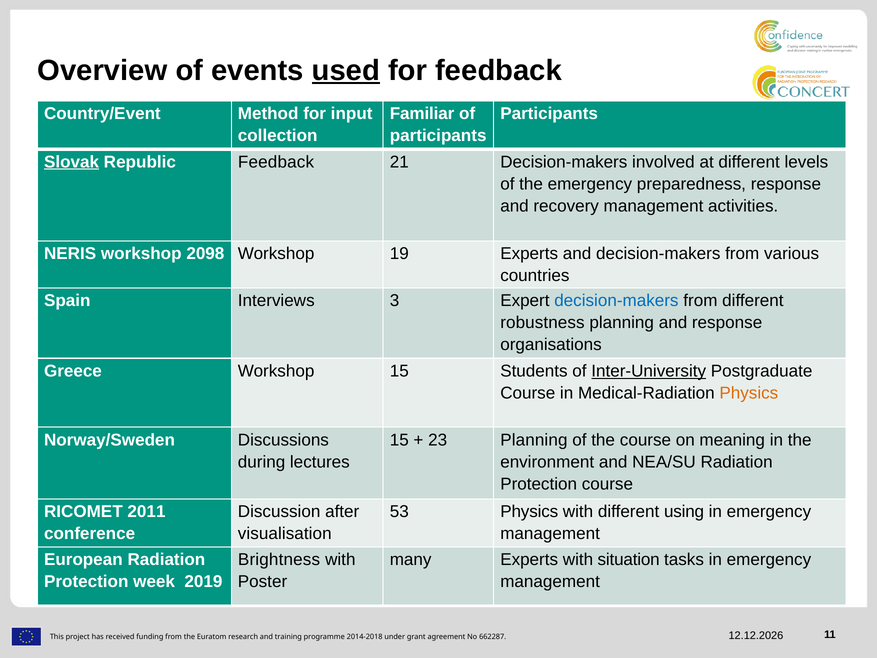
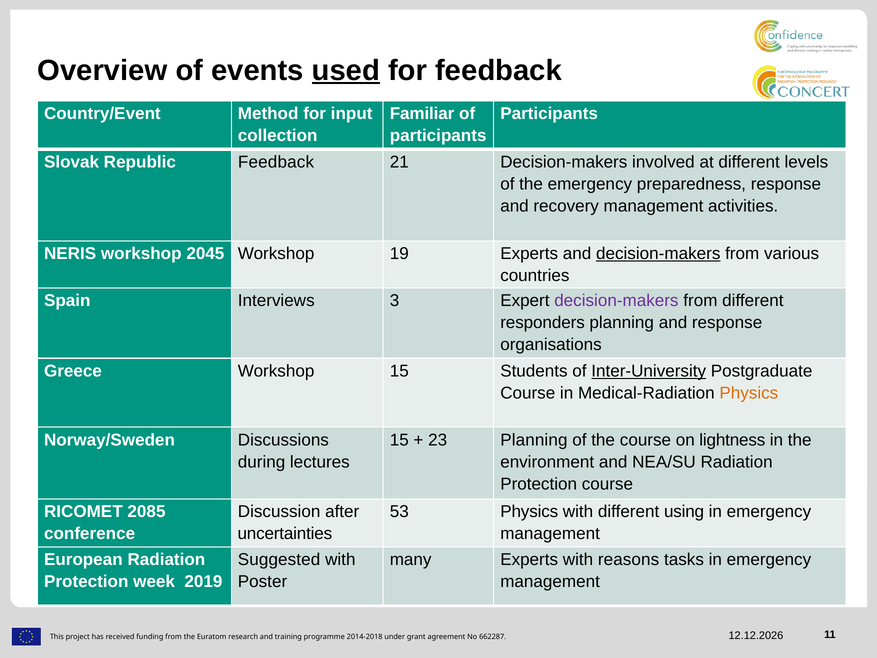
Slovak underline: present -> none
2098: 2098 -> 2045
decision-makers at (658, 254) underline: none -> present
decision-makers at (616, 301) colour: blue -> purple
robustness: robustness -> responders
meaning: meaning -> lightness
2011: 2011 -> 2085
visualisation: visualisation -> uncertainties
Brightness: Brightness -> Suggested
situation: situation -> reasons
